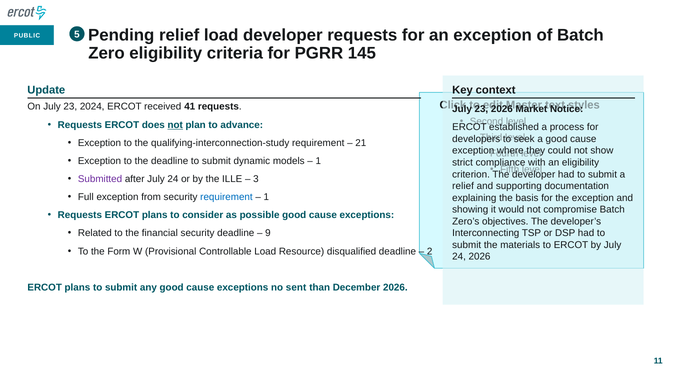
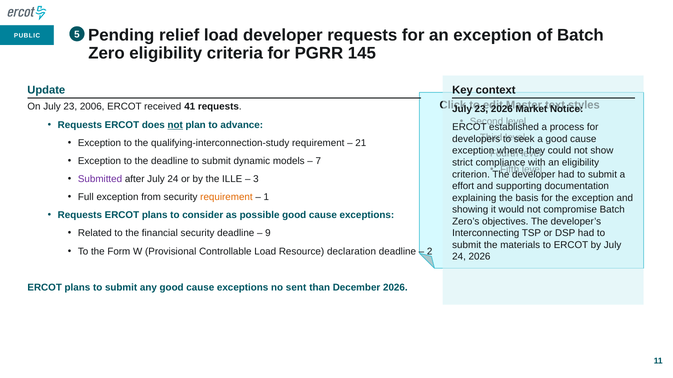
2024: 2024 -> 2006
1 at (318, 161): 1 -> 7
relief at (463, 186): relief -> effort
requirement at (226, 197) colour: blue -> orange
disqualified: disqualified -> declaration
